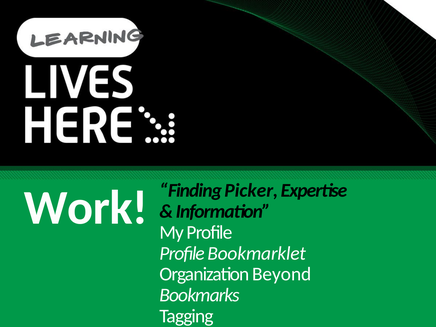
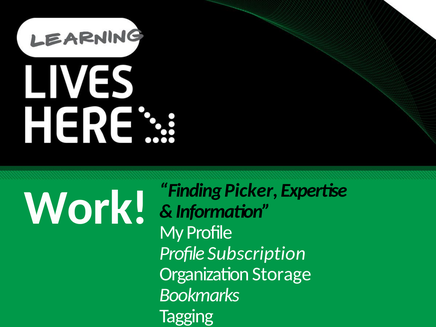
Bookmarklet: Bookmarklet -> Subscription
Beyond: Beyond -> Storage
